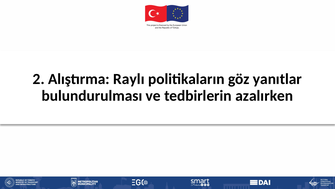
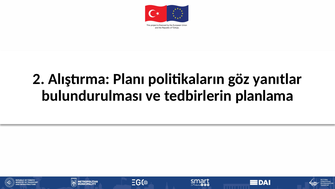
Raylı: Raylı -> Planı
azalırken: azalırken -> planlama
